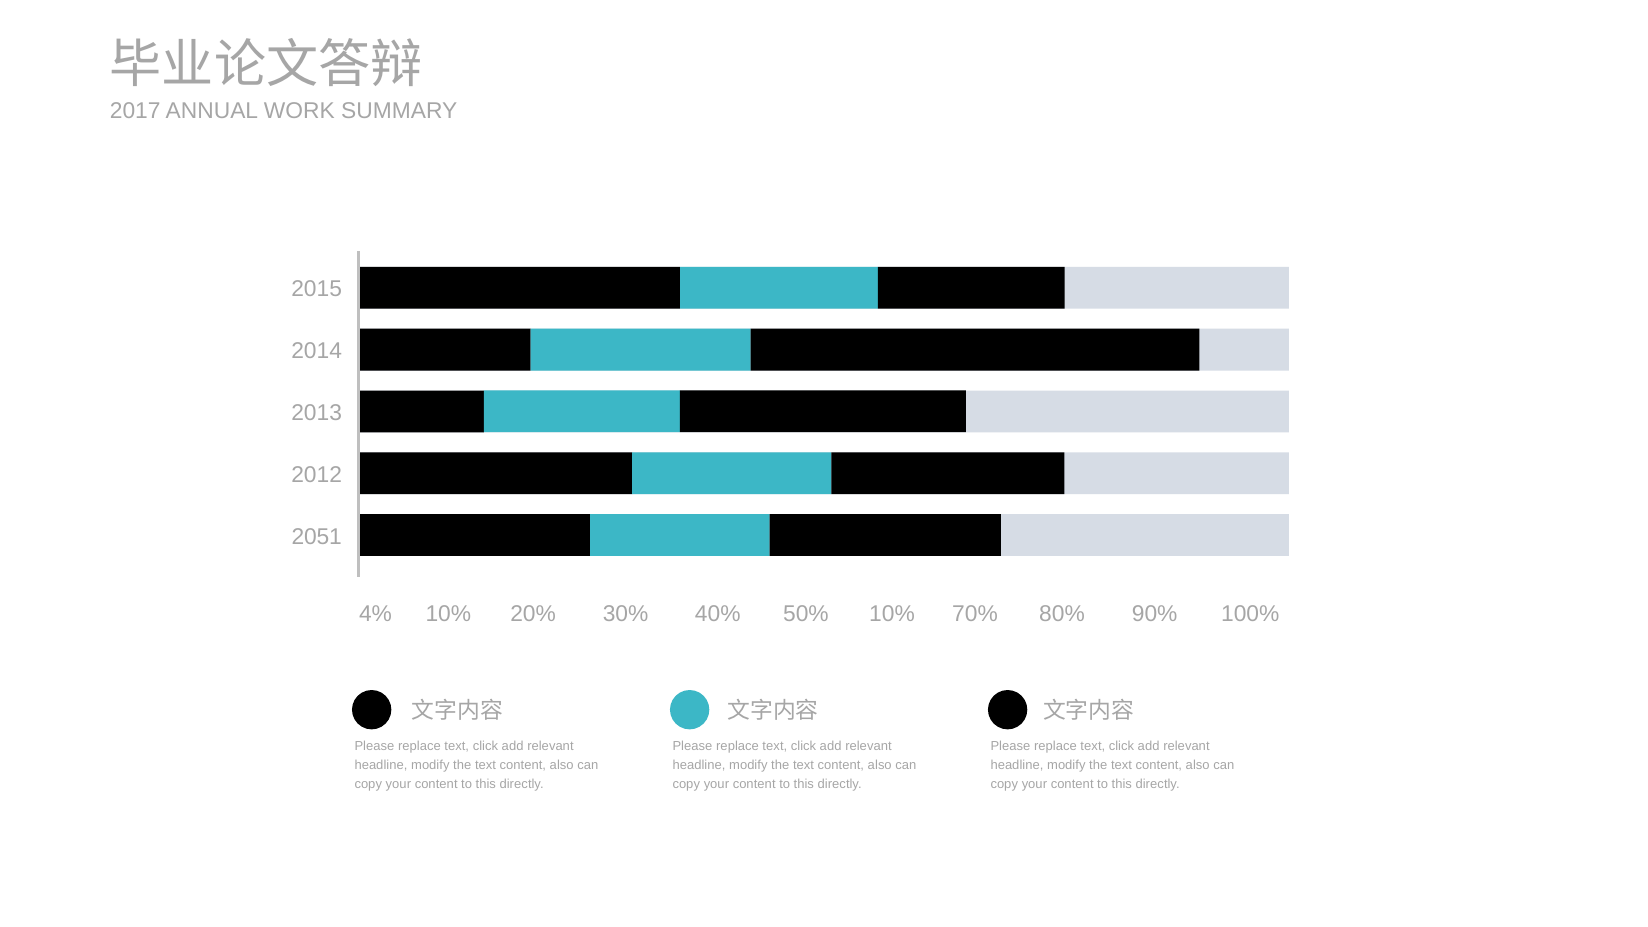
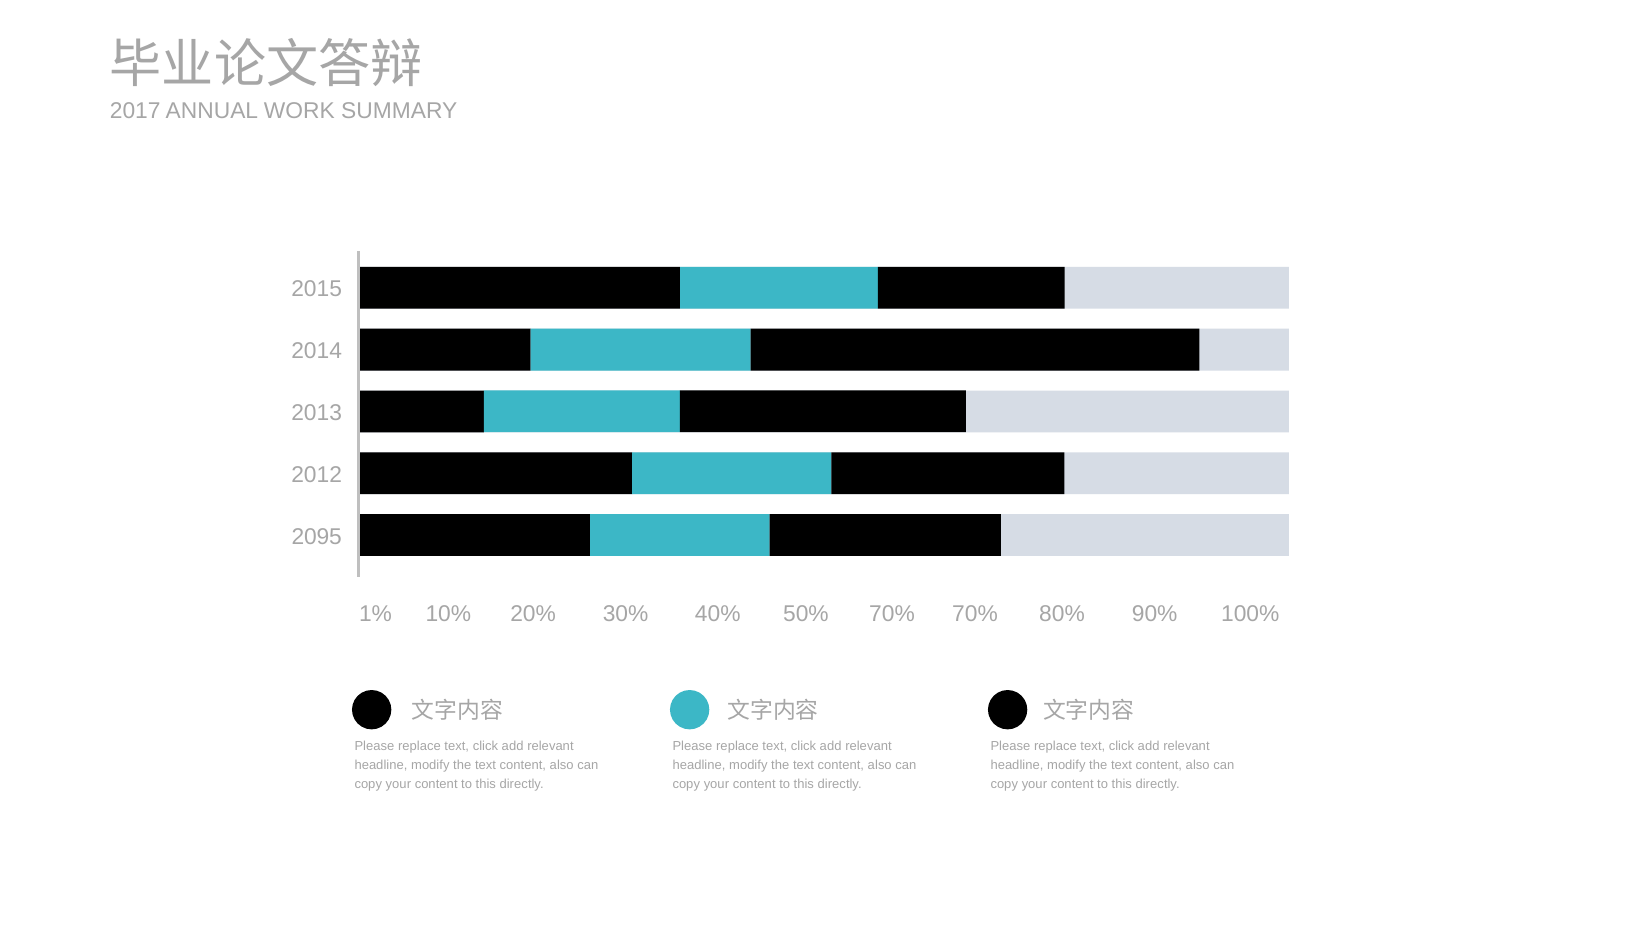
2051: 2051 -> 2095
4%: 4% -> 1%
50% 10%: 10% -> 70%
